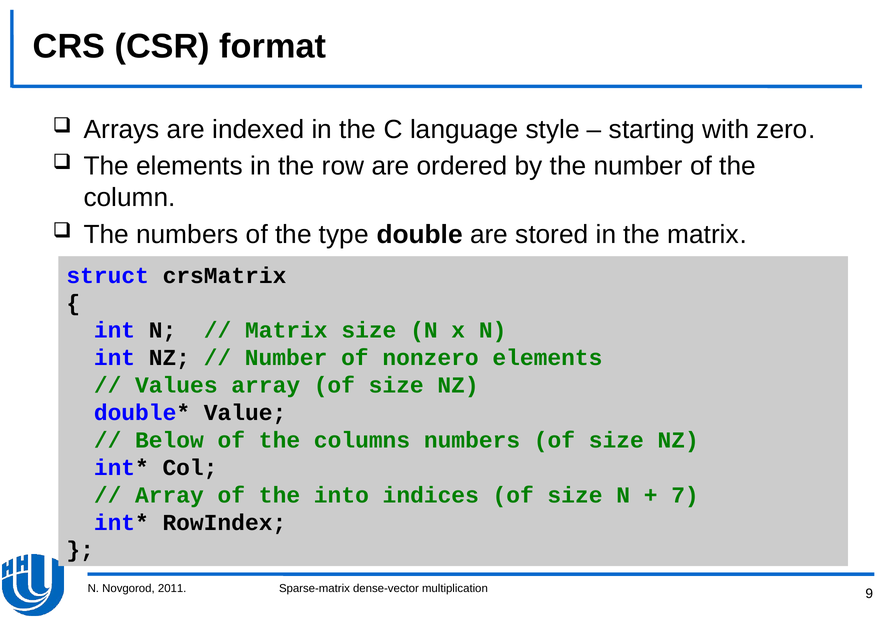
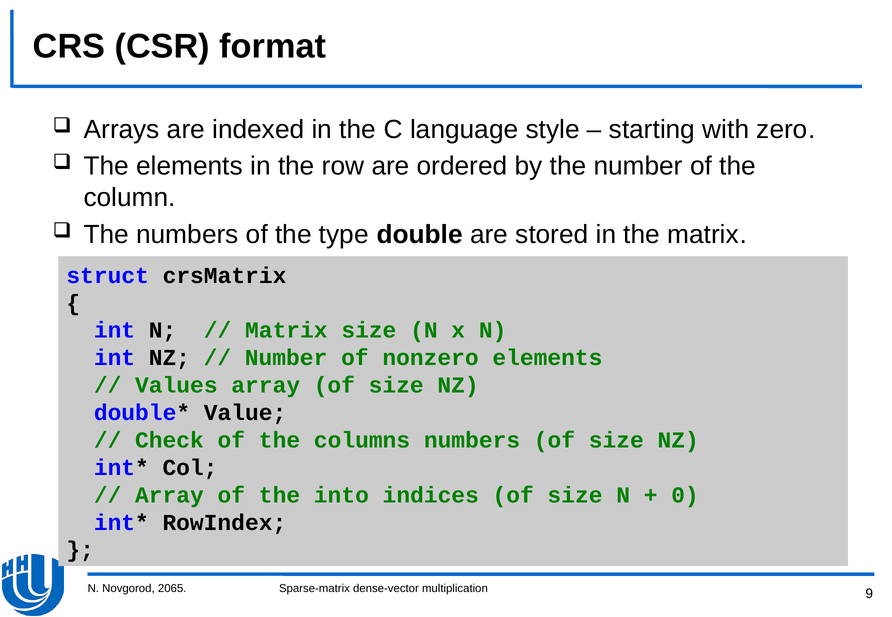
Below: Below -> Check
7: 7 -> 0
2011: 2011 -> 2065
